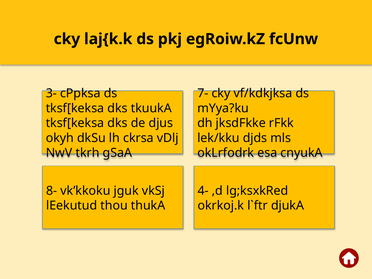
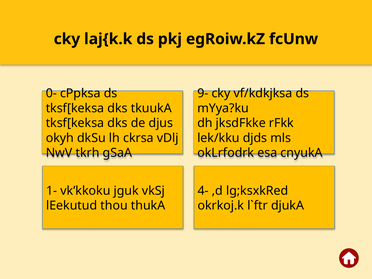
3-: 3- -> 0-
7-: 7- -> 9-
8-: 8- -> 1-
